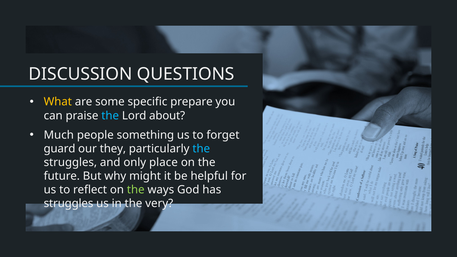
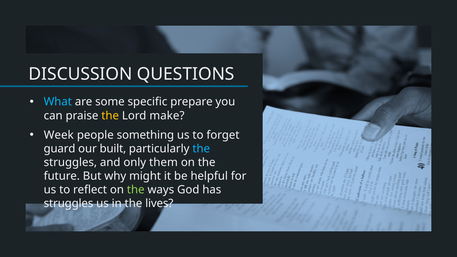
What colour: yellow -> light blue
the at (110, 116) colour: light blue -> yellow
about: about -> make
Much: Much -> Week
they: they -> built
place: place -> them
very: very -> lives
